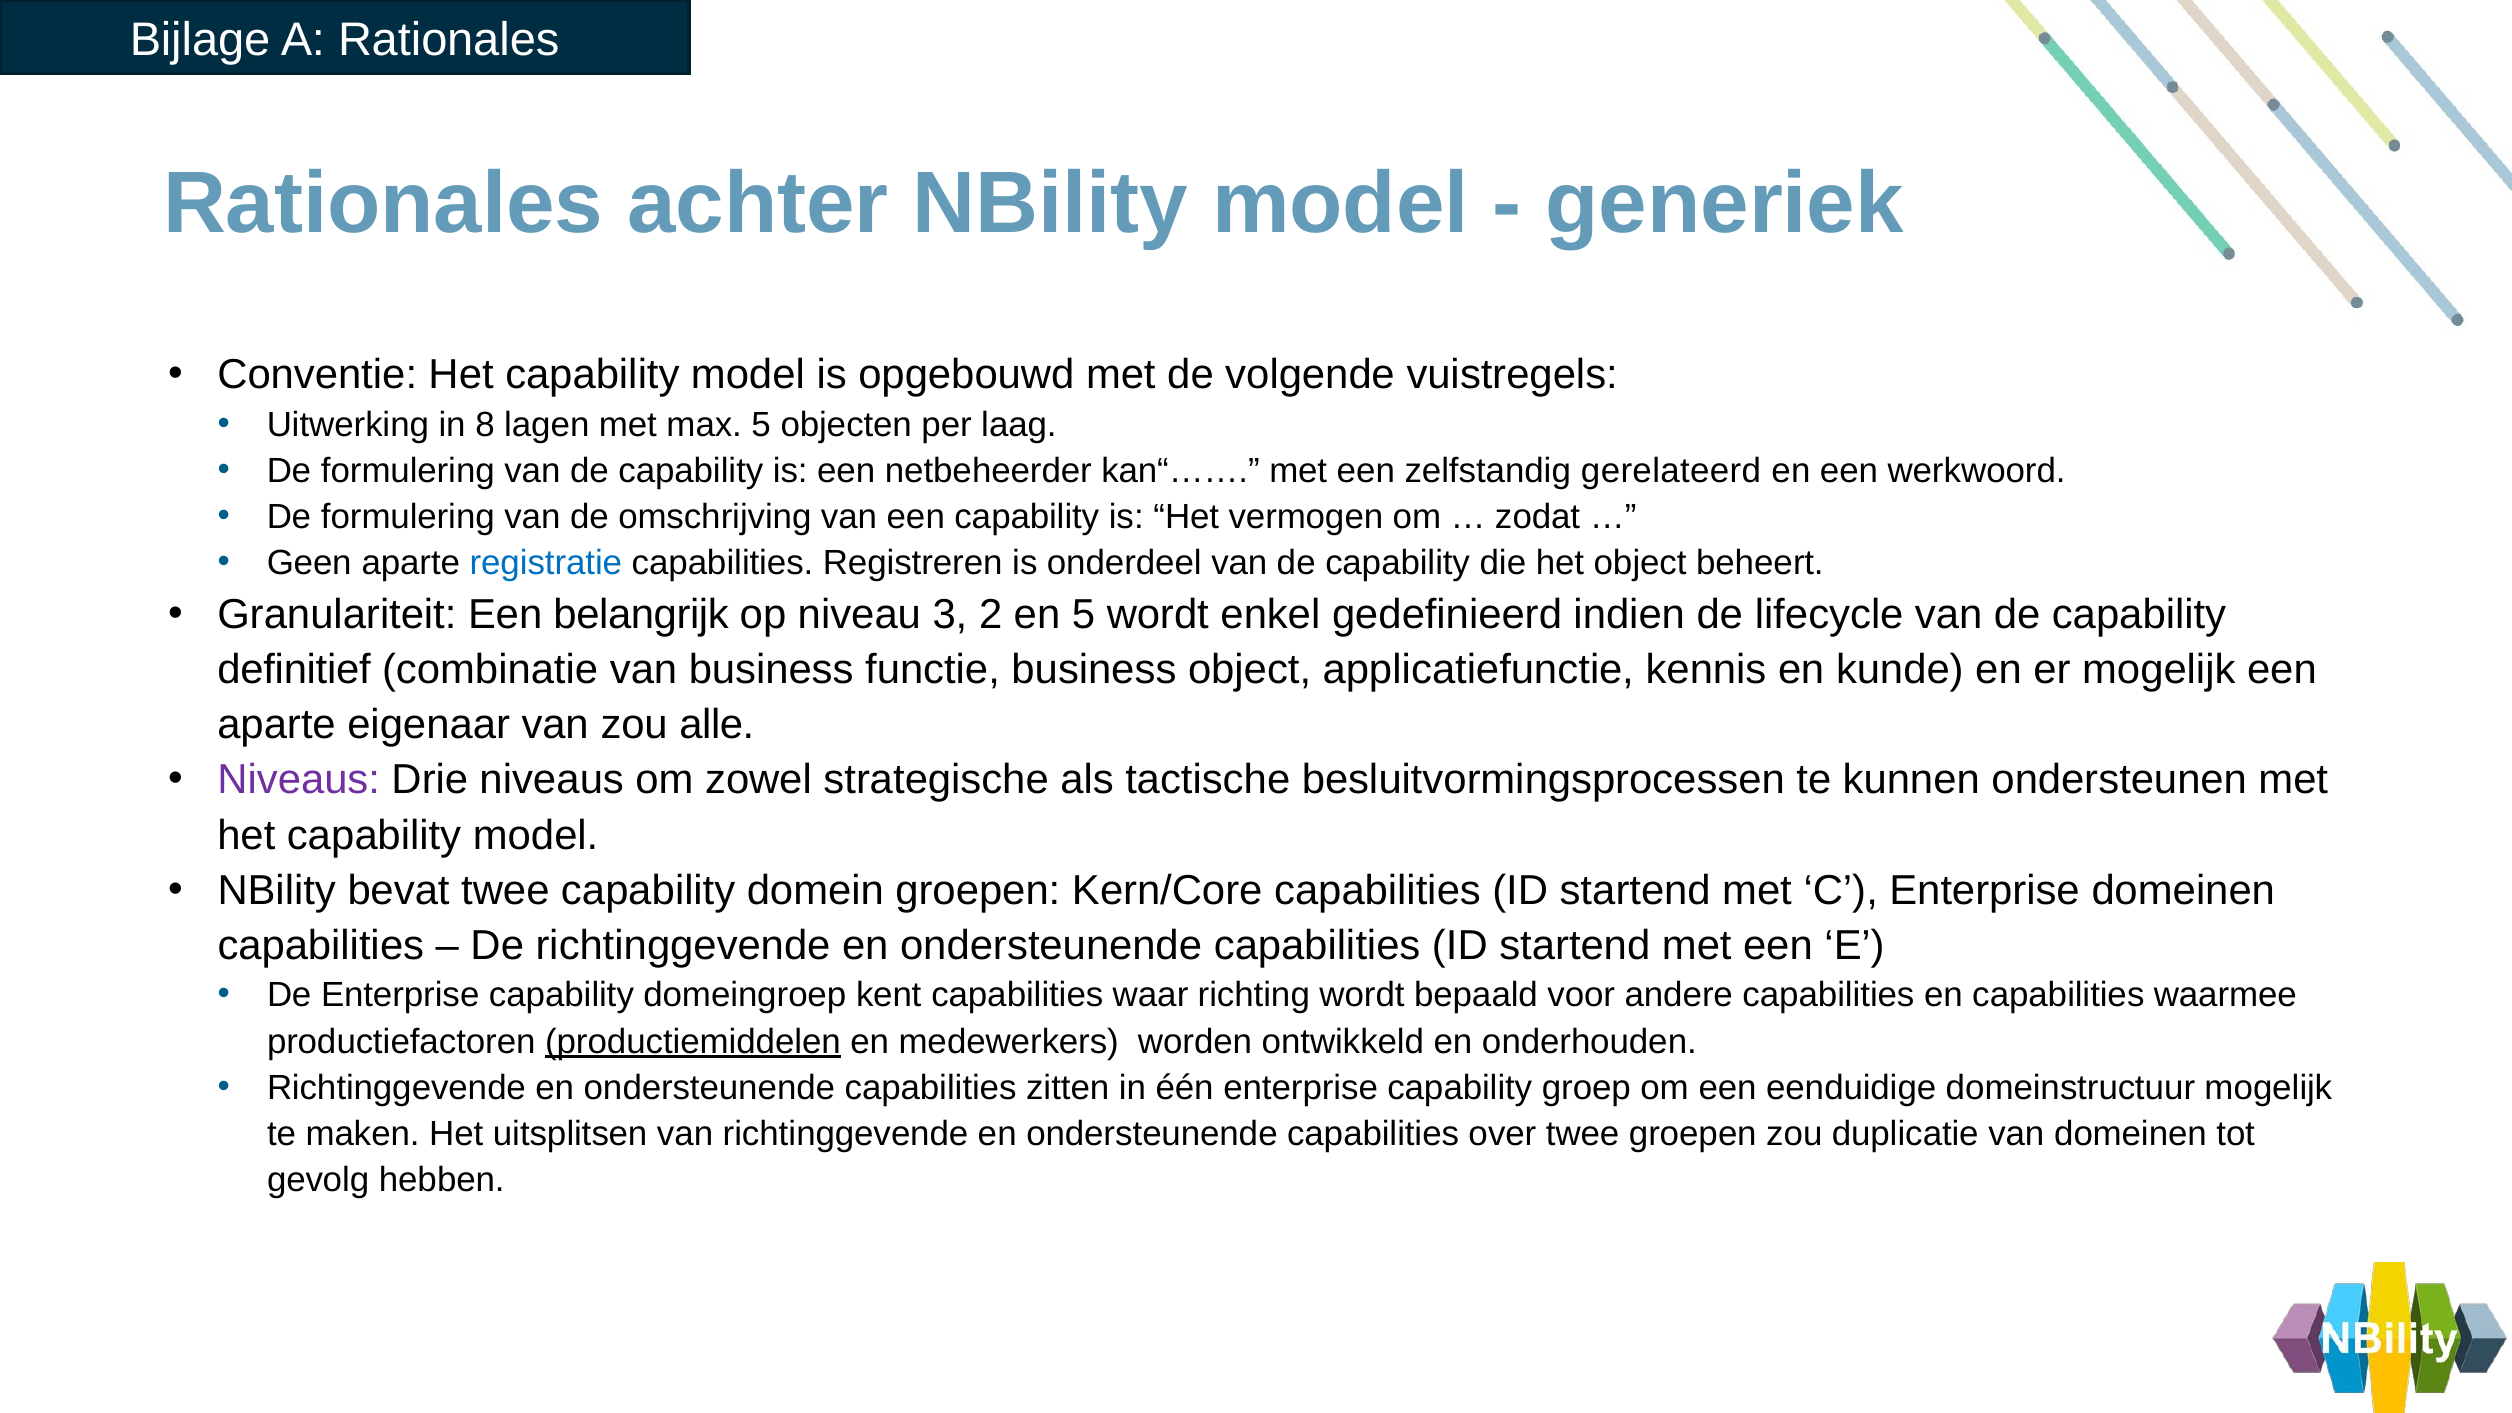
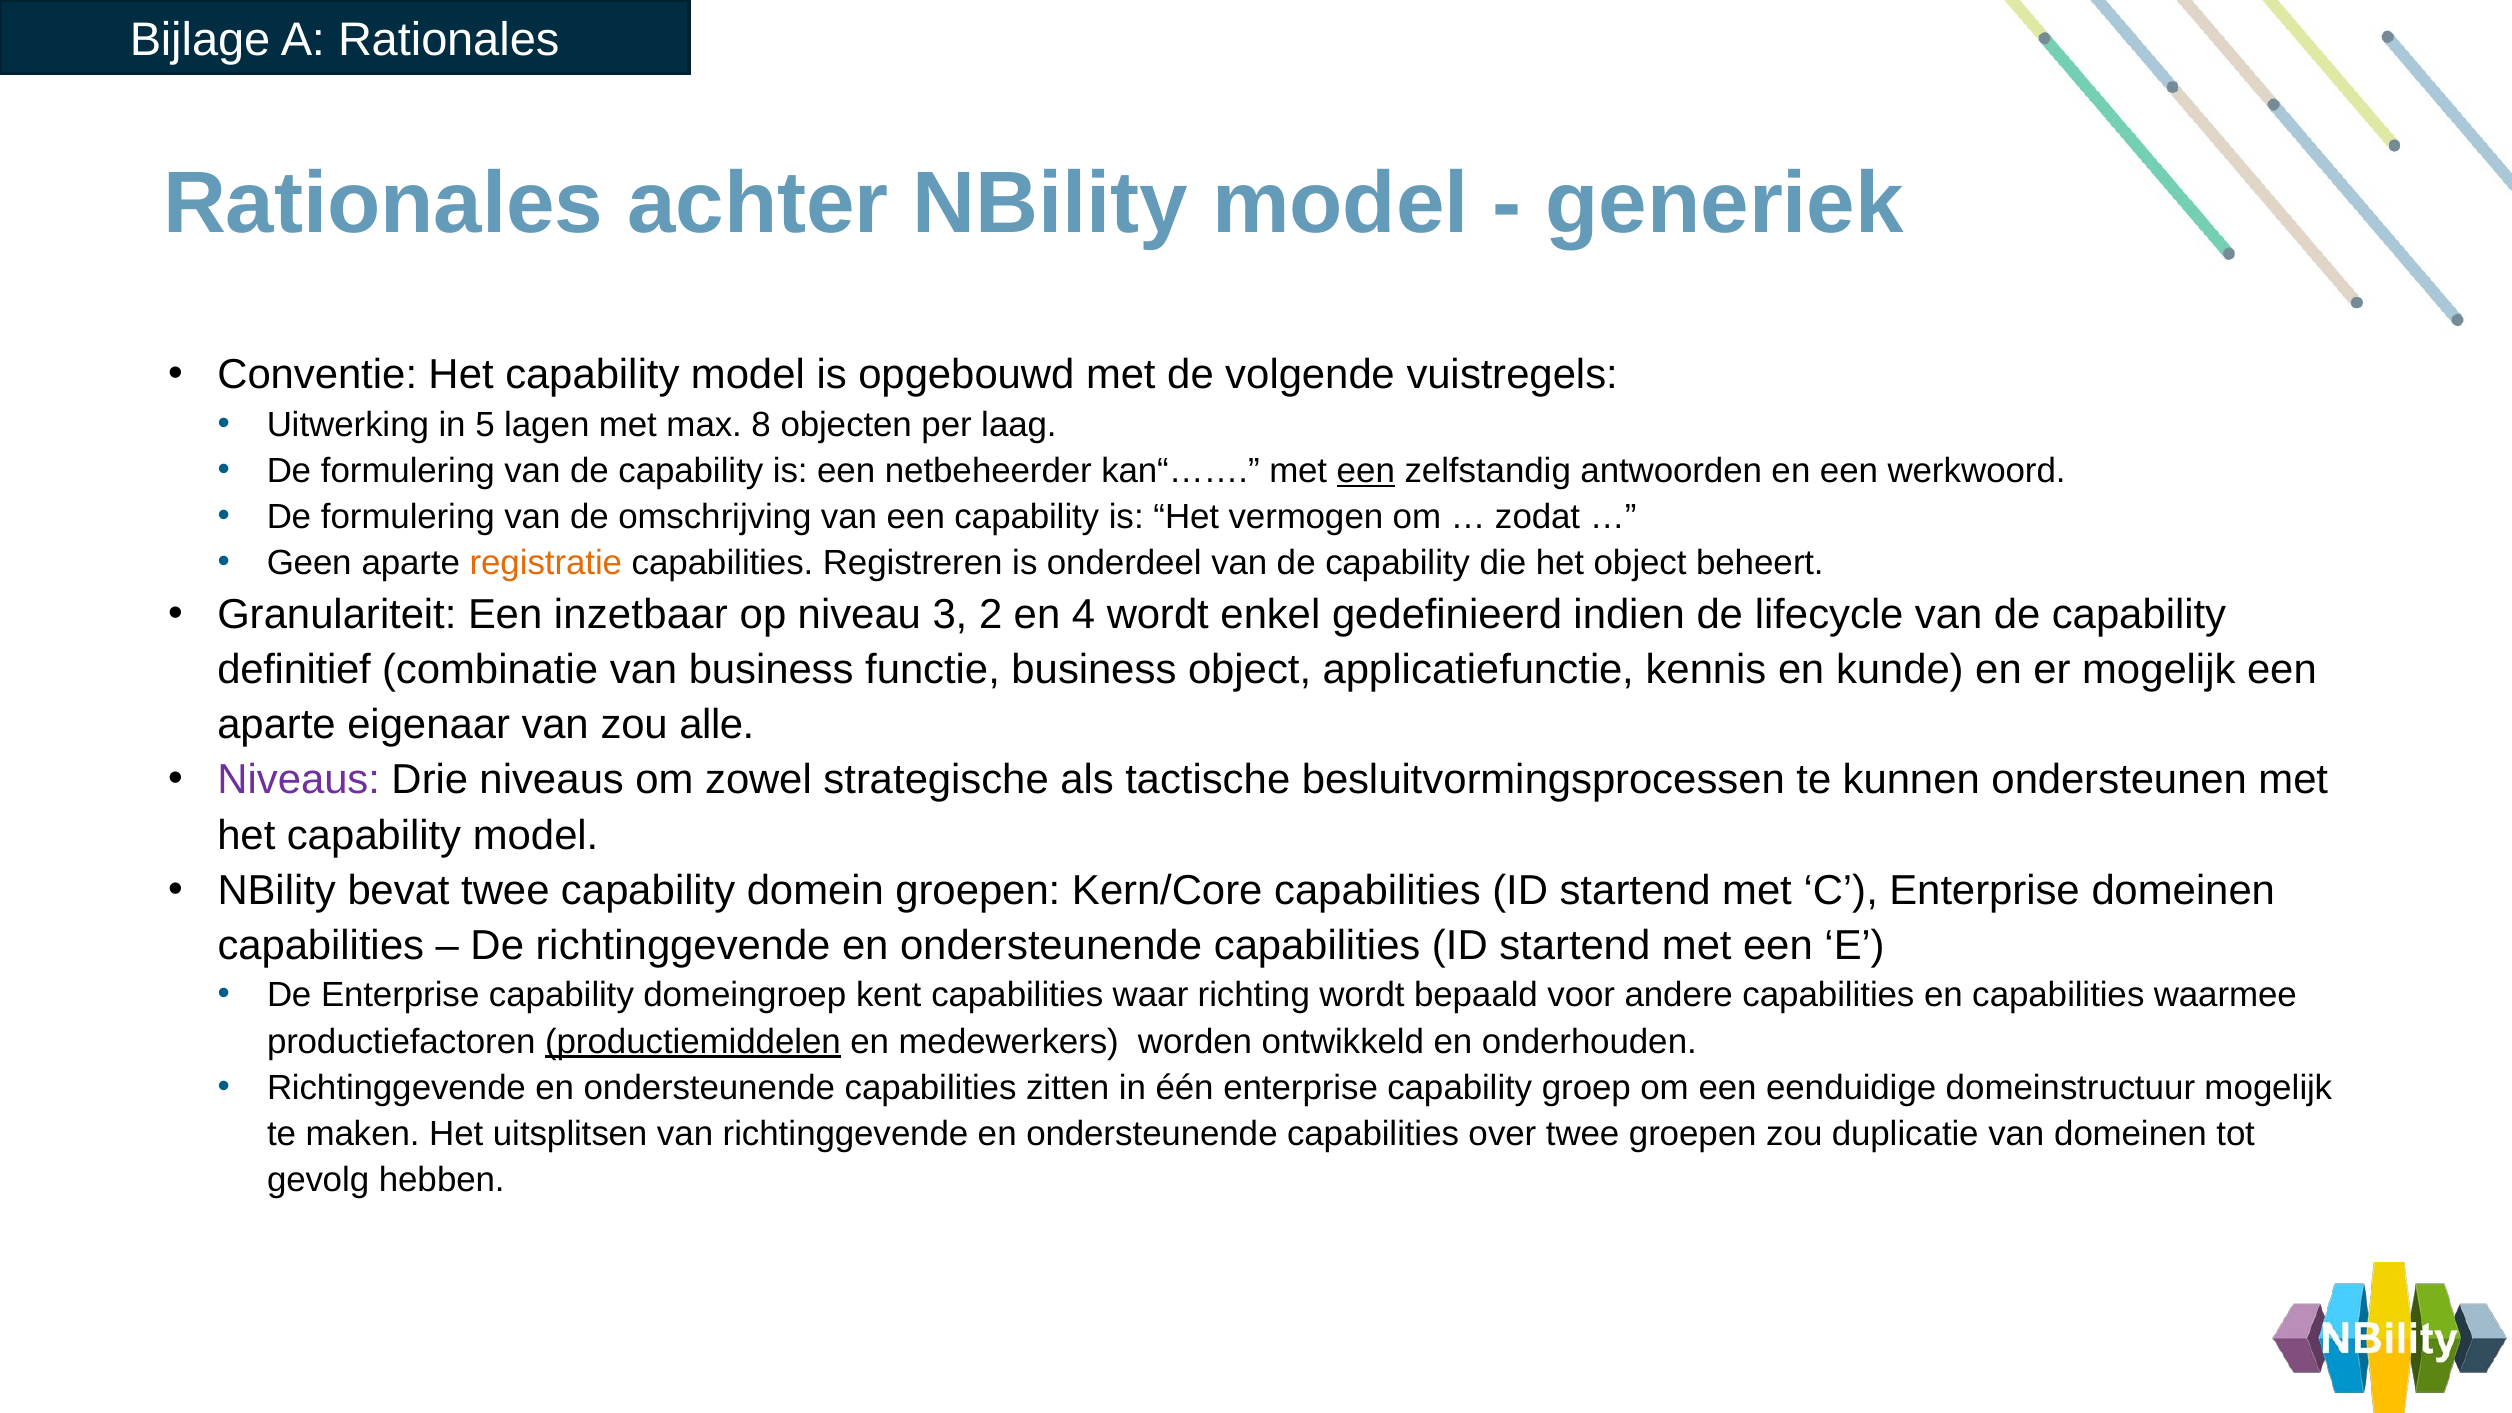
8: 8 -> 5
max 5: 5 -> 8
een at (1366, 471) underline: none -> present
gerelateerd: gerelateerd -> antwoorden
registratie colour: blue -> orange
belangrijk: belangrijk -> inzetbaar
en 5: 5 -> 4
